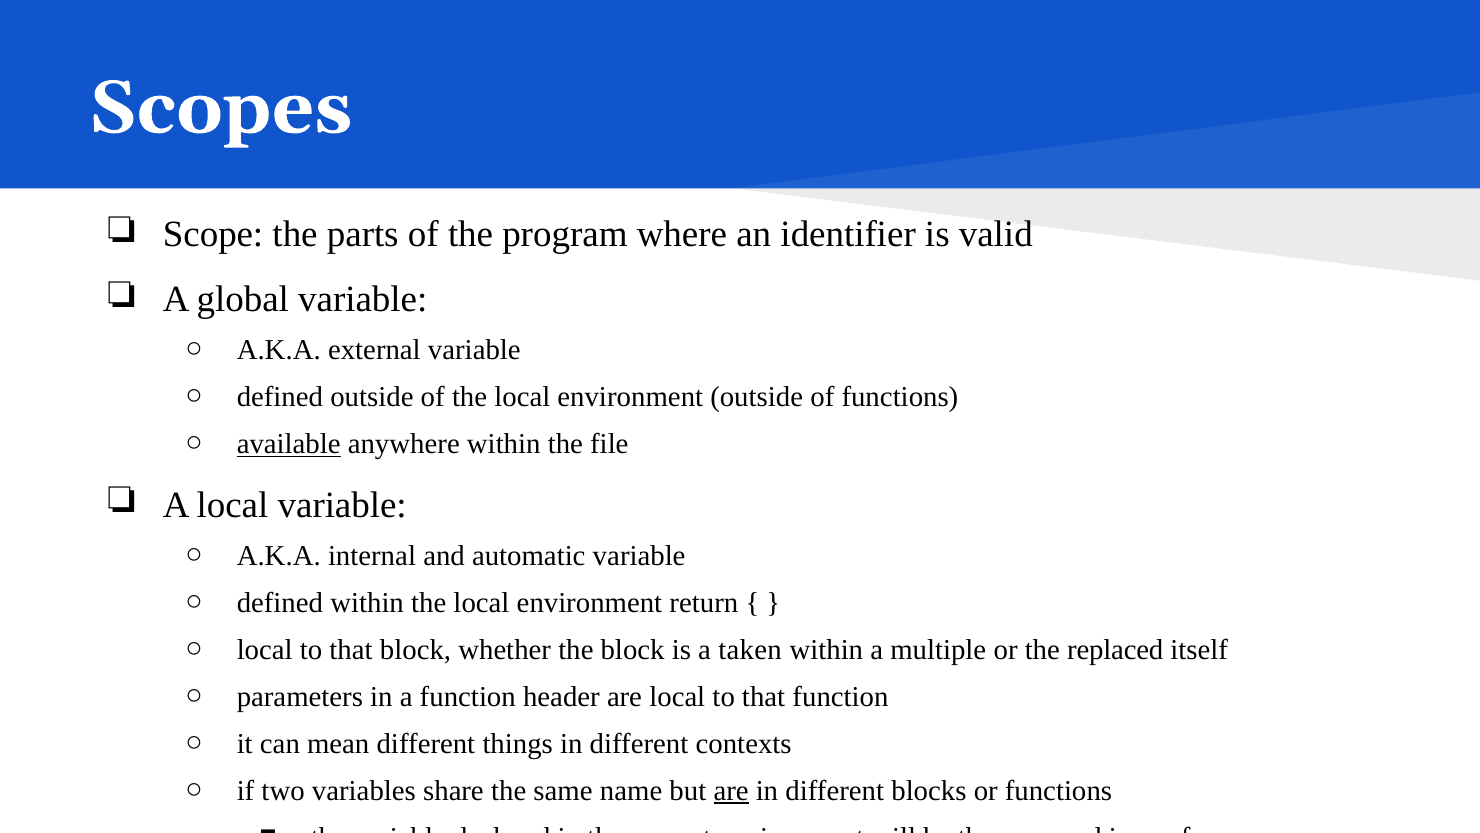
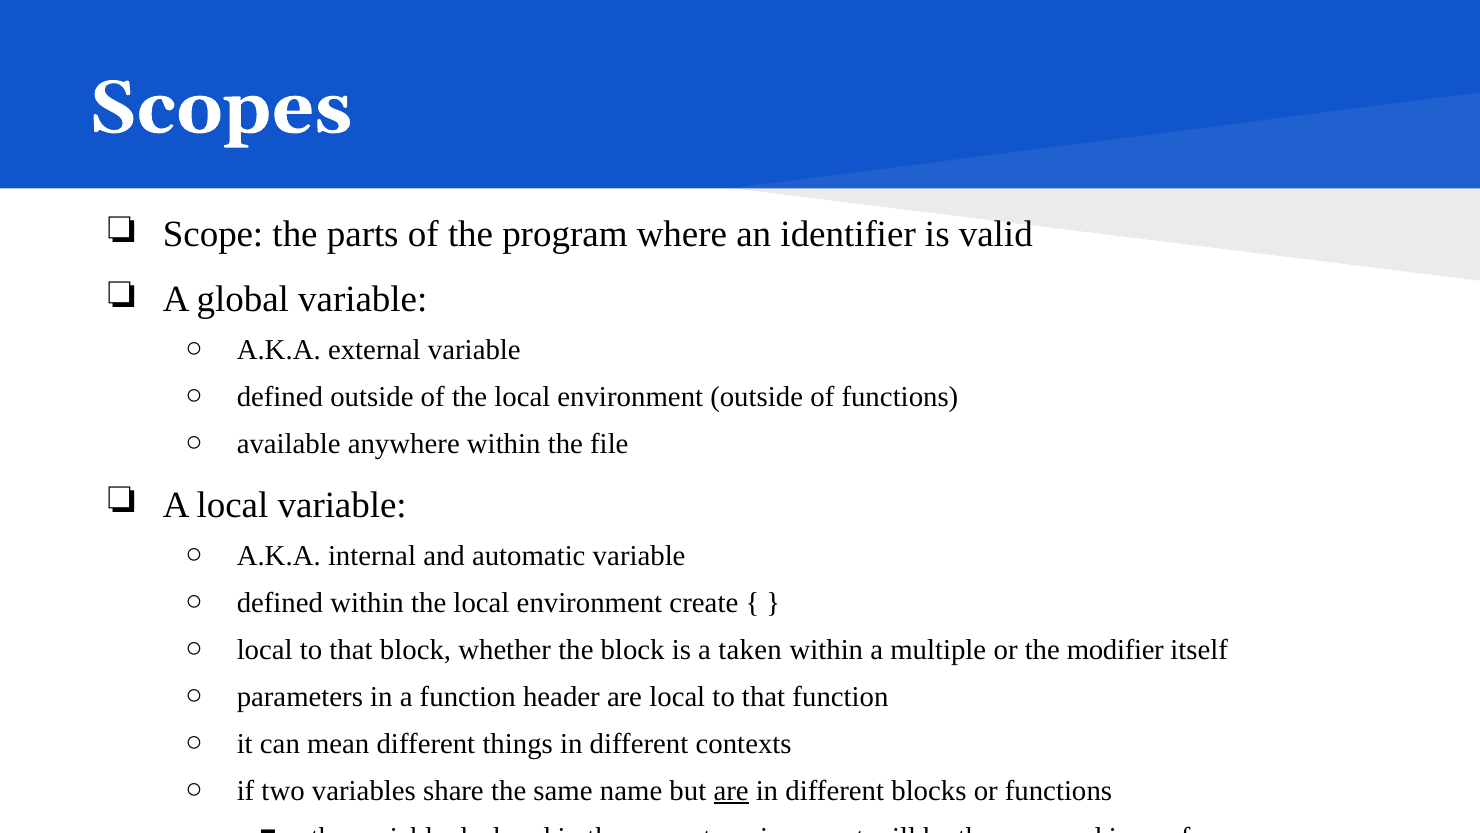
available underline: present -> none
return: return -> create
replaced: replaced -> modifier
